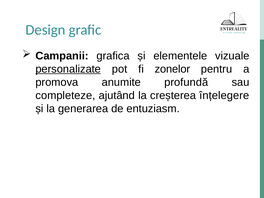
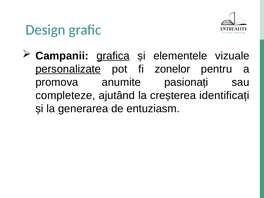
grafica underline: none -> present
profundă: profundă -> pasionați
înțelegere: înțelegere -> identificați
